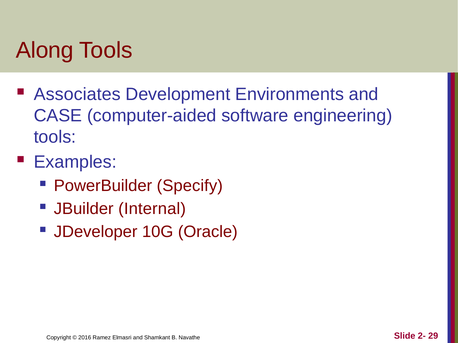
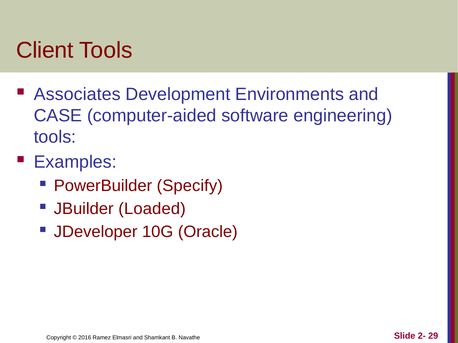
Along: Along -> Client
Internal: Internal -> Loaded
